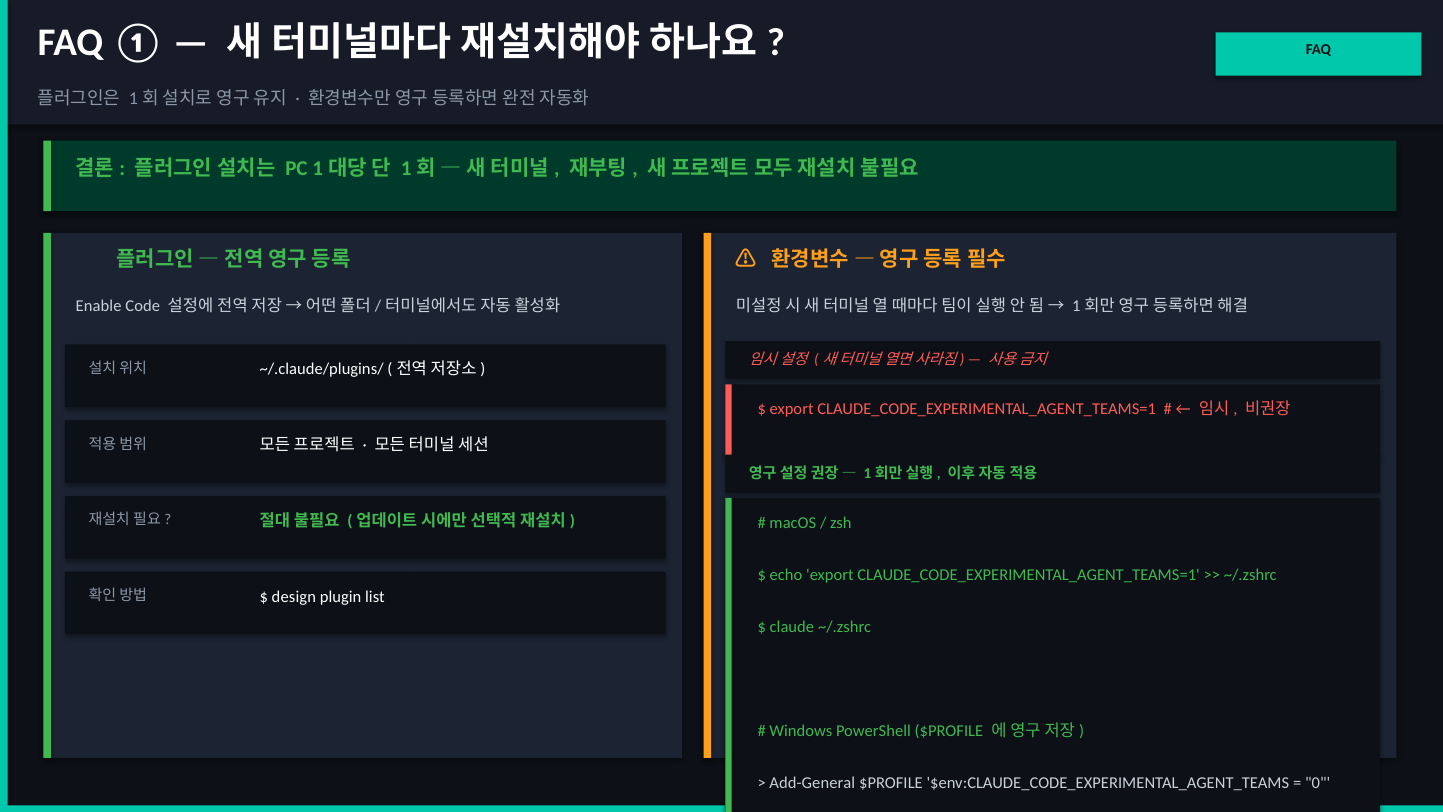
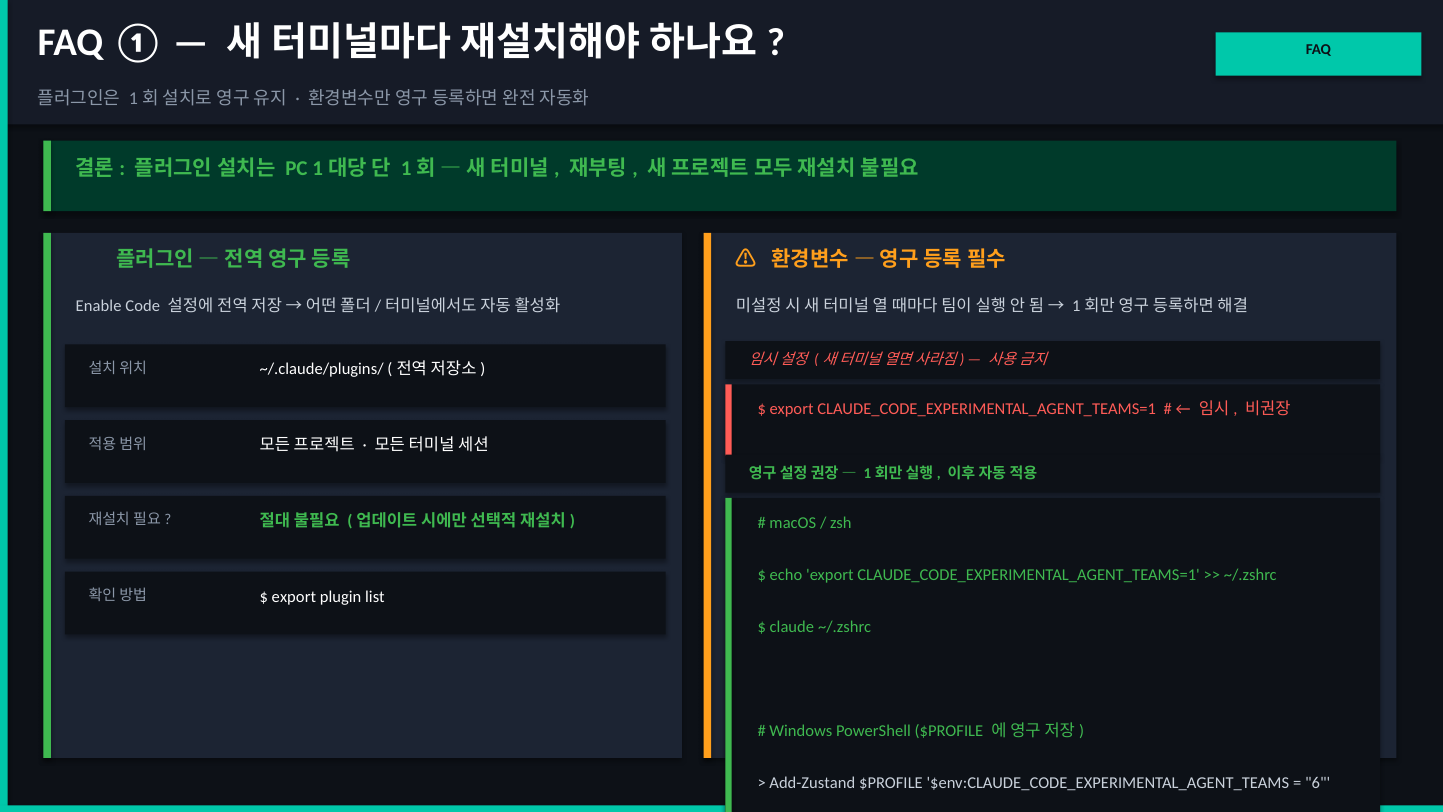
design at (294, 597): design -> export
Add-General: Add-General -> Add-Zustand
0: 0 -> 6
